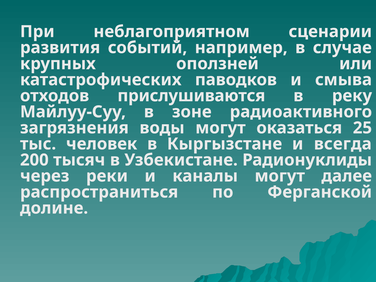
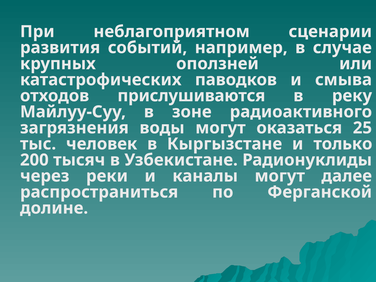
всегда: всегда -> только
